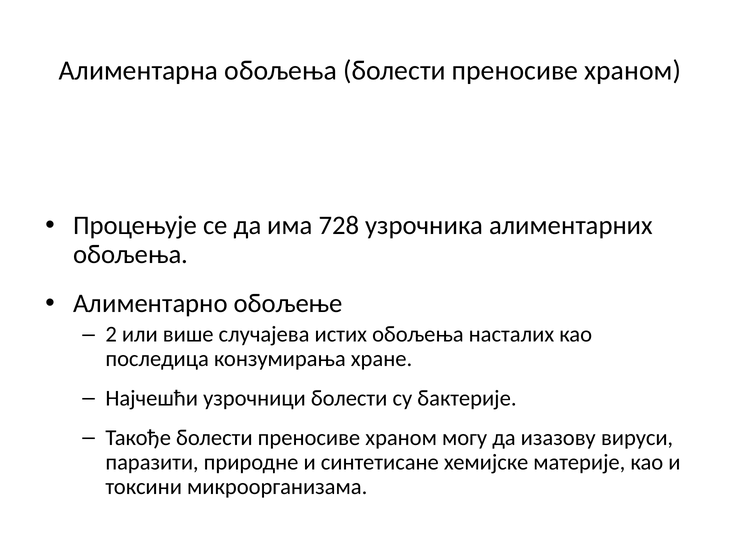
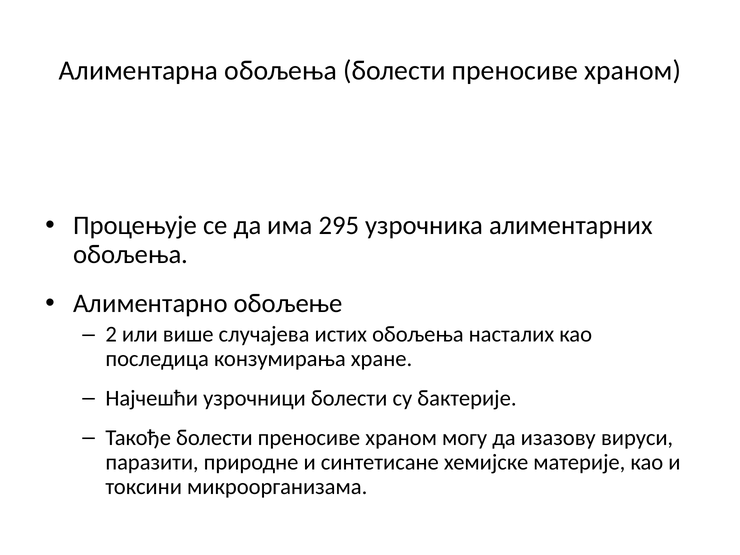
728: 728 -> 295
